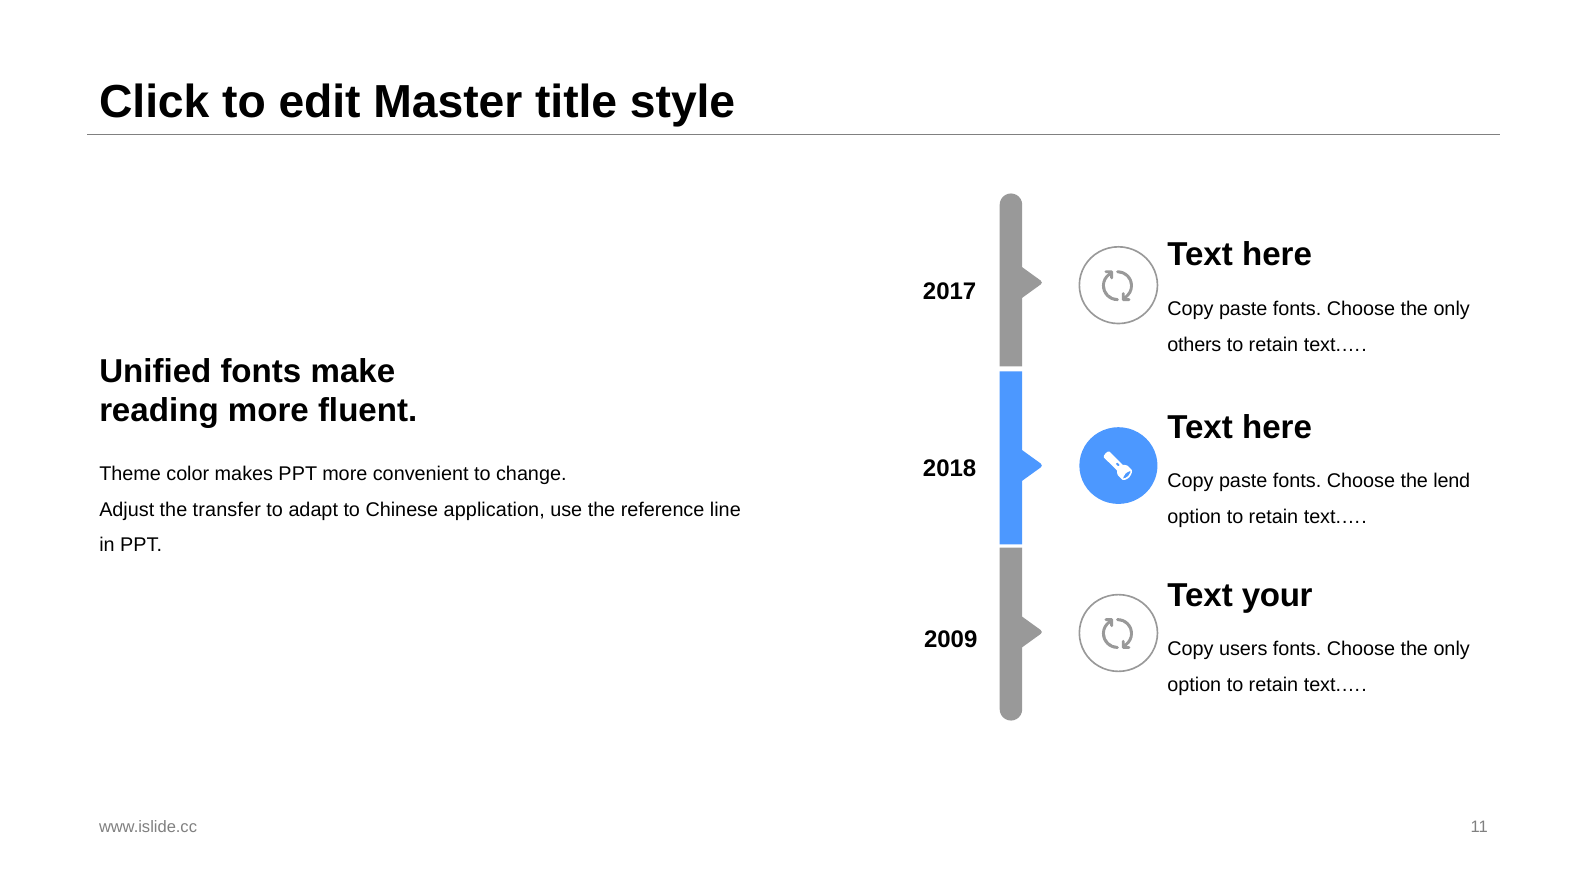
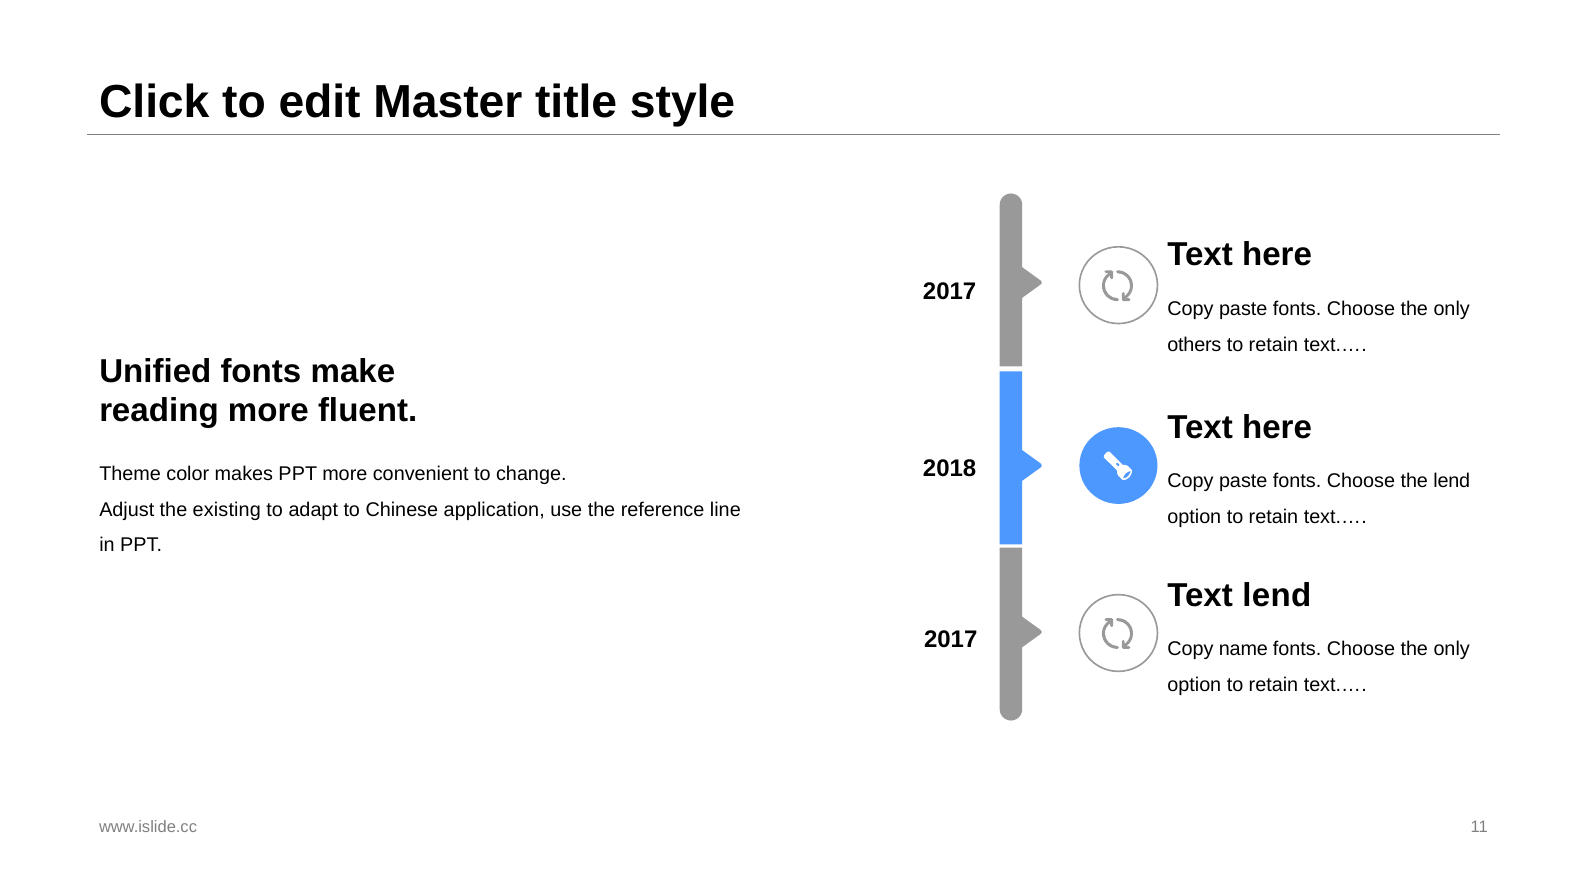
transfer: transfer -> existing
Text your: your -> lend
2009 at (951, 639): 2009 -> 2017
users: users -> name
